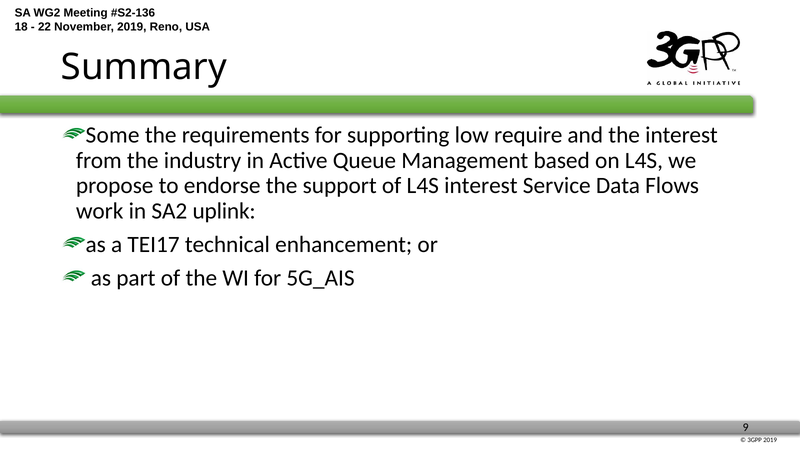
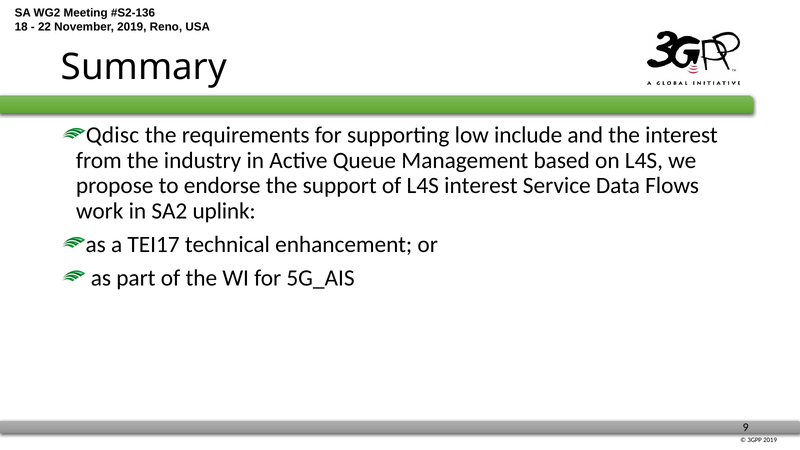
Some: Some -> Qdisc
require: require -> include
